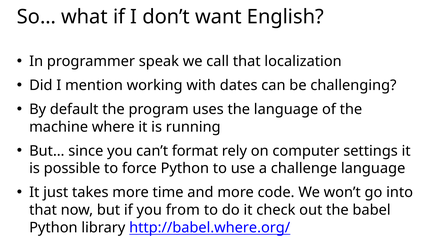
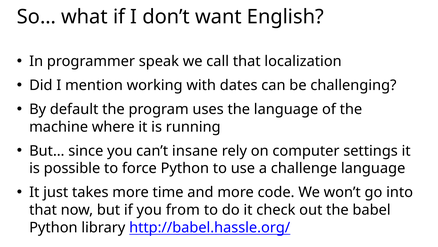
format: format -> insane
http://babel.where.org/: http://babel.where.org/ -> http://babel.hassle.org/
